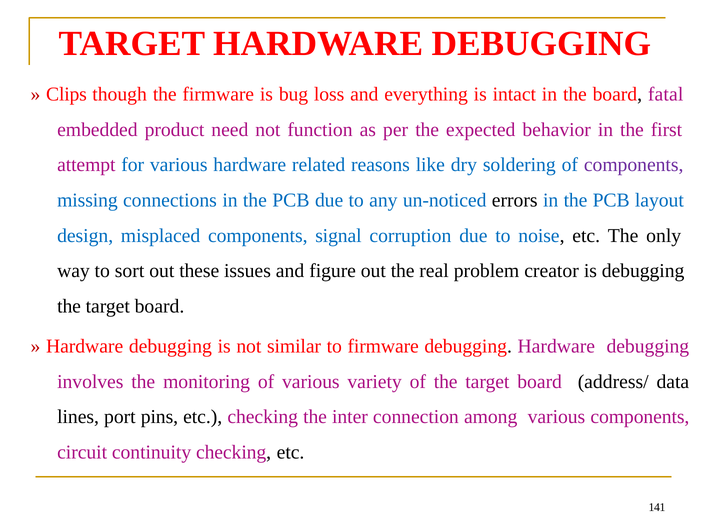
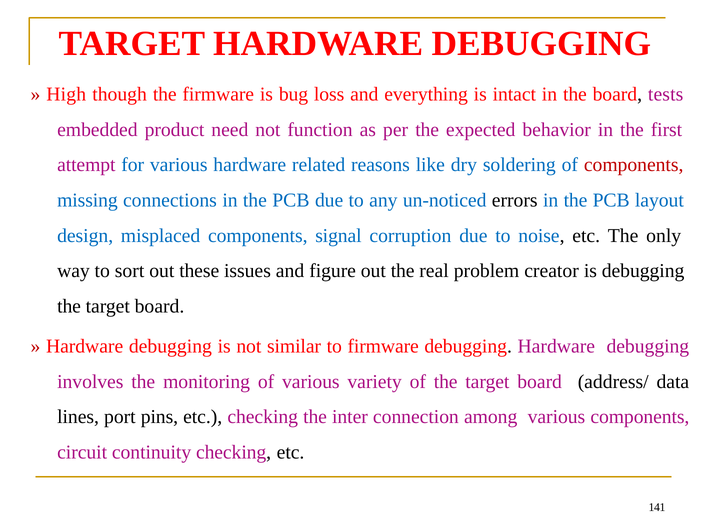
Clips: Clips -> High
fatal: fatal -> tests
components at (634, 165) colour: purple -> red
